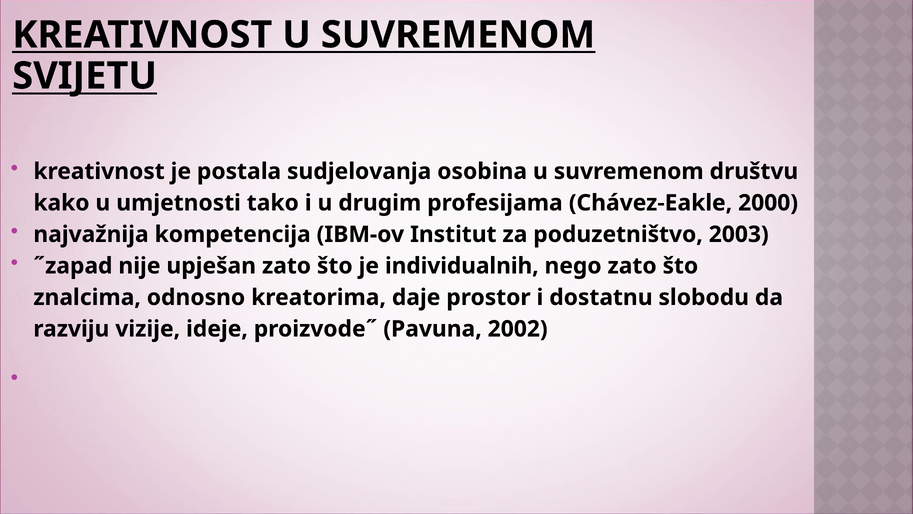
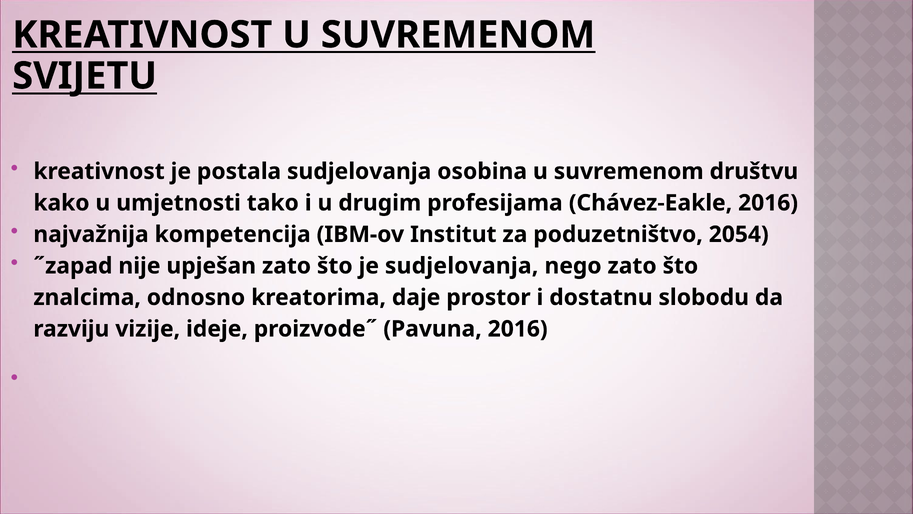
Chávez-Eakle 2000: 2000 -> 2016
2003: 2003 -> 2054
je individualnih: individualnih -> sudjelovanja
Pavuna 2002: 2002 -> 2016
